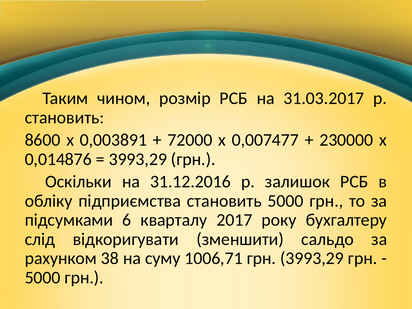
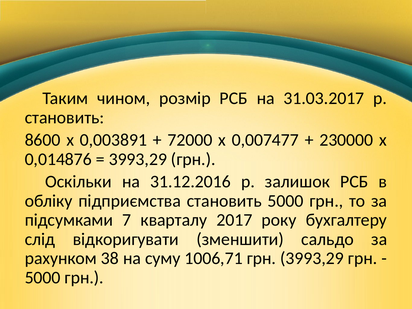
6: 6 -> 7
